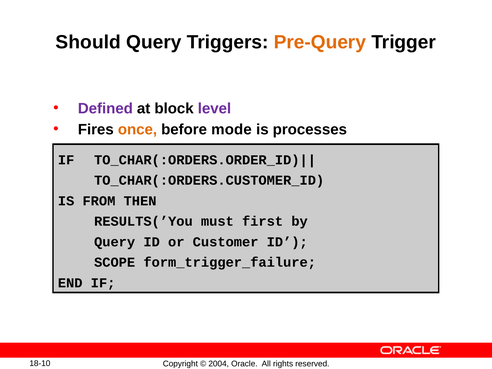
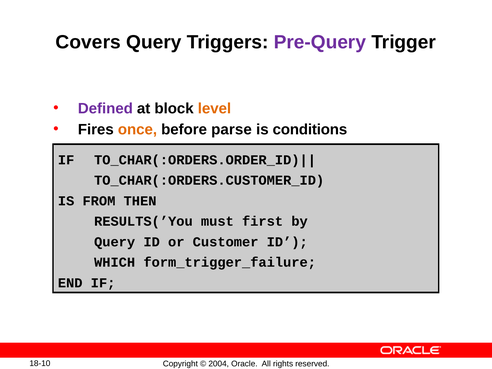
Should: Should -> Covers
Pre-Query colour: orange -> purple
level colour: purple -> orange
mode: mode -> parse
processes: processes -> conditions
SCOPE: SCOPE -> WHICH
